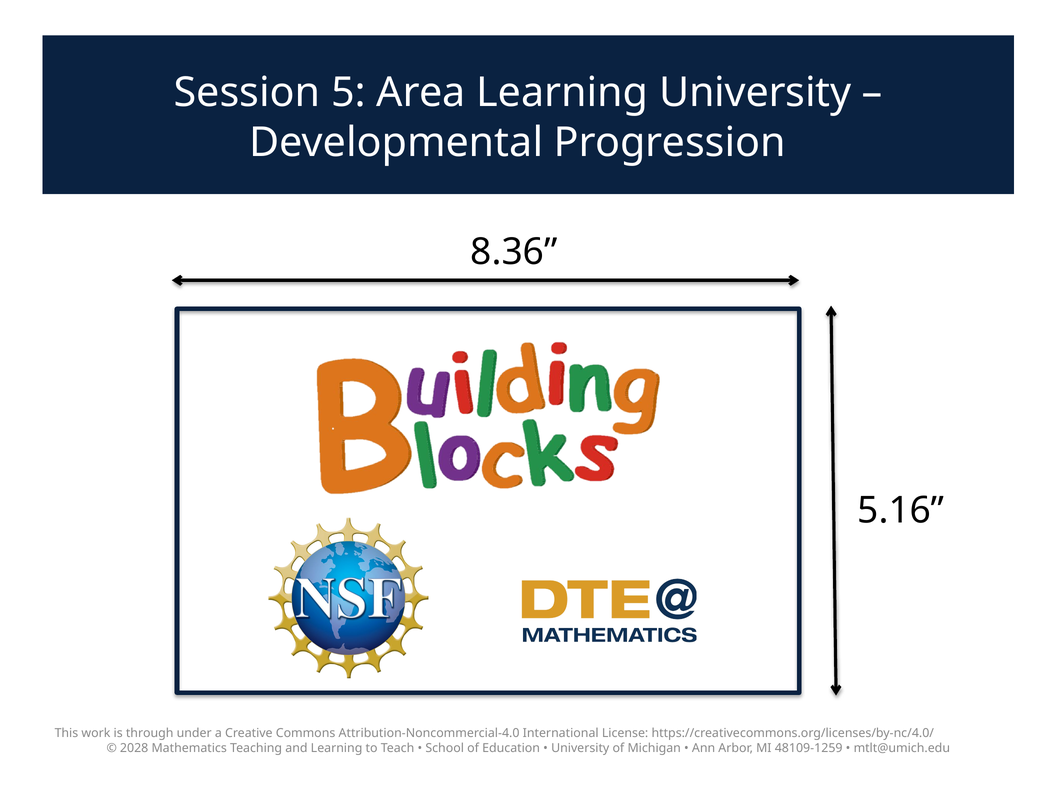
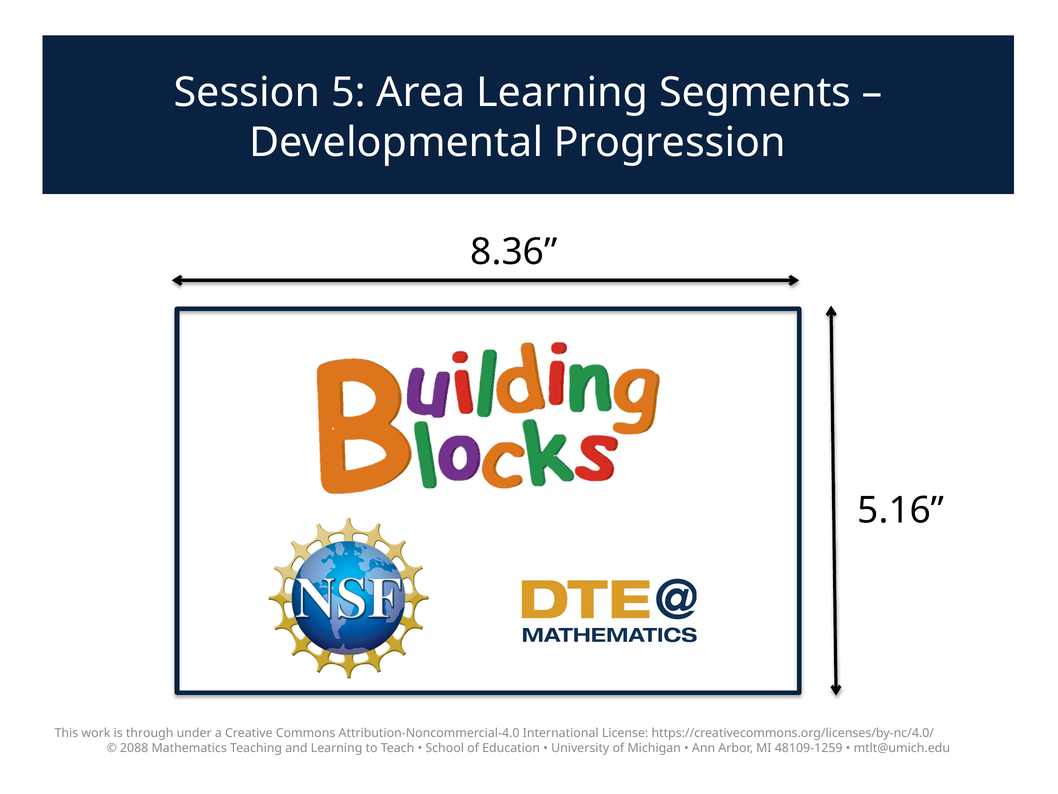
Learning University: University -> Segments
2028: 2028 -> 2088
